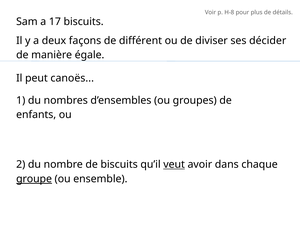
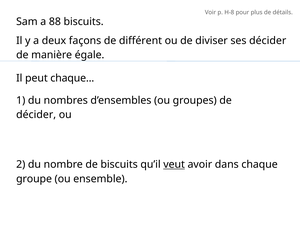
17: 17 -> 88
peut canoës: canoës -> chaque
enfants at (36, 115): enfants -> décider
groupe underline: present -> none
